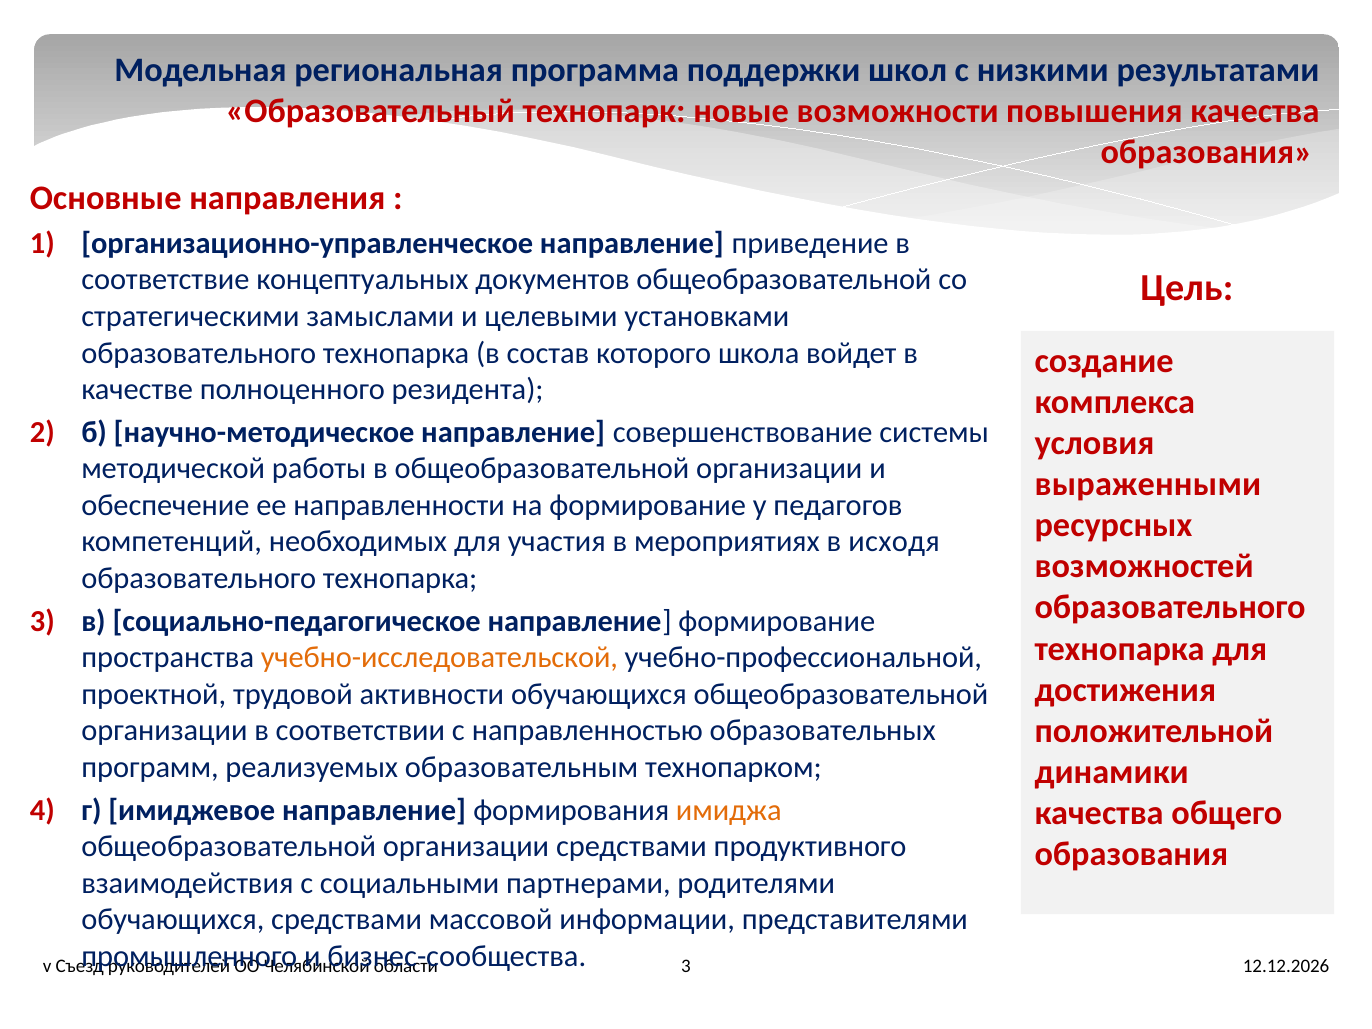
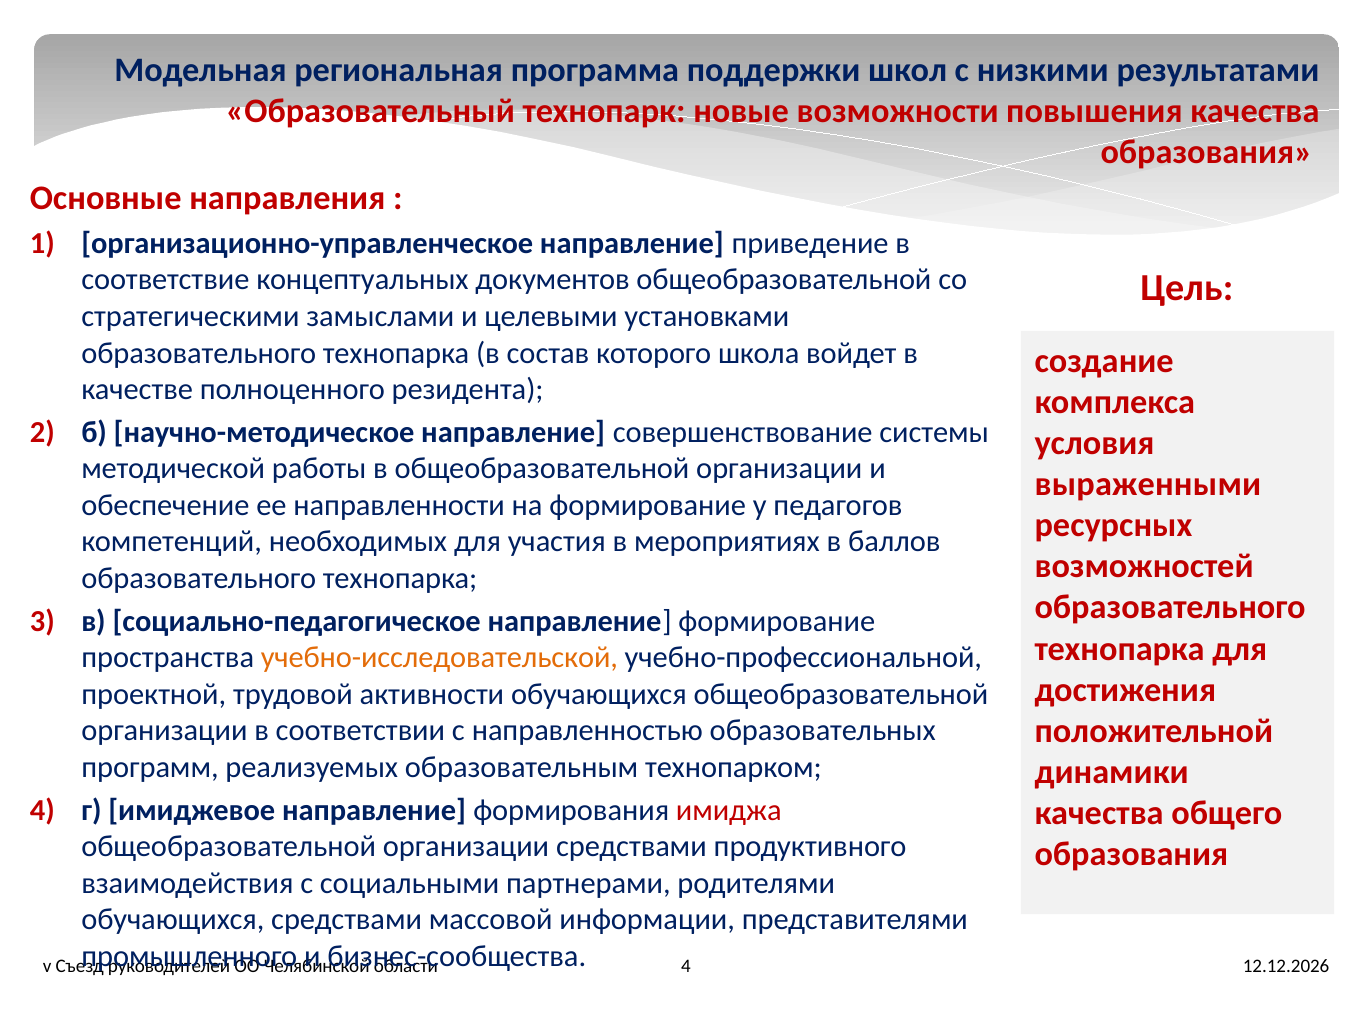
исходя: исходя -> баллов
имиджа colour: orange -> red
3 at (686, 966): 3 -> 4
